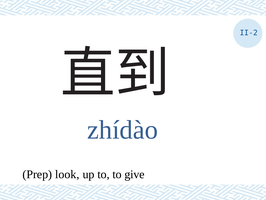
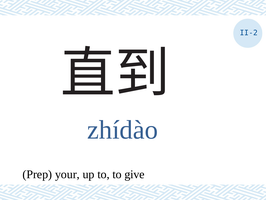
look: look -> your
